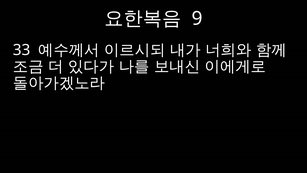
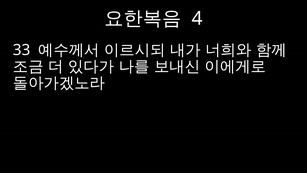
9: 9 -> 4
